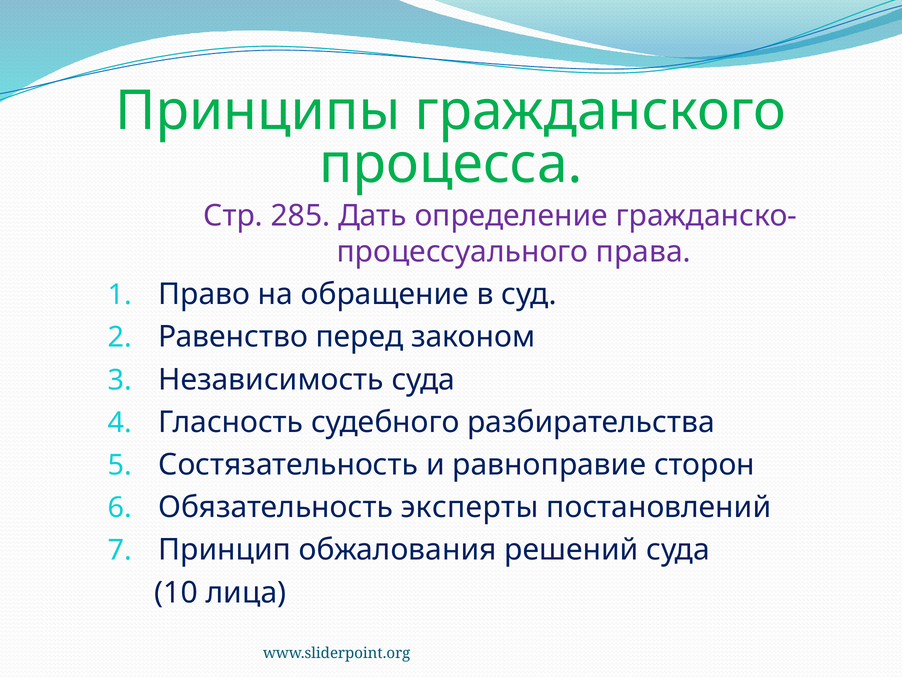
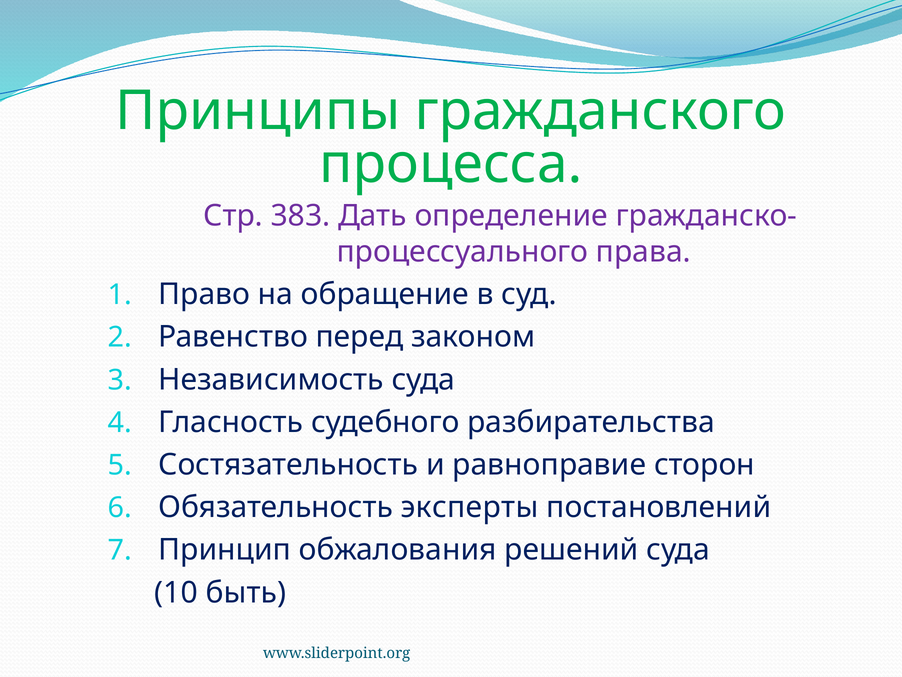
285: 285 -> 383
лица: лица -> быть
